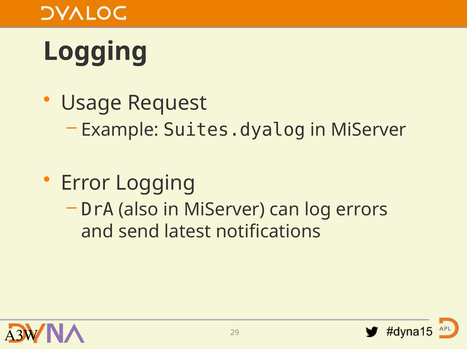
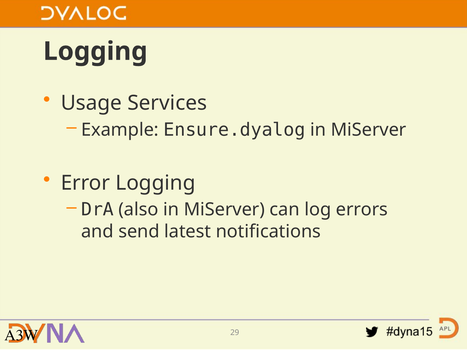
Request: Request -> Services
Suites.dyalog: Suites.dyalog -> Ensure.dyalog
